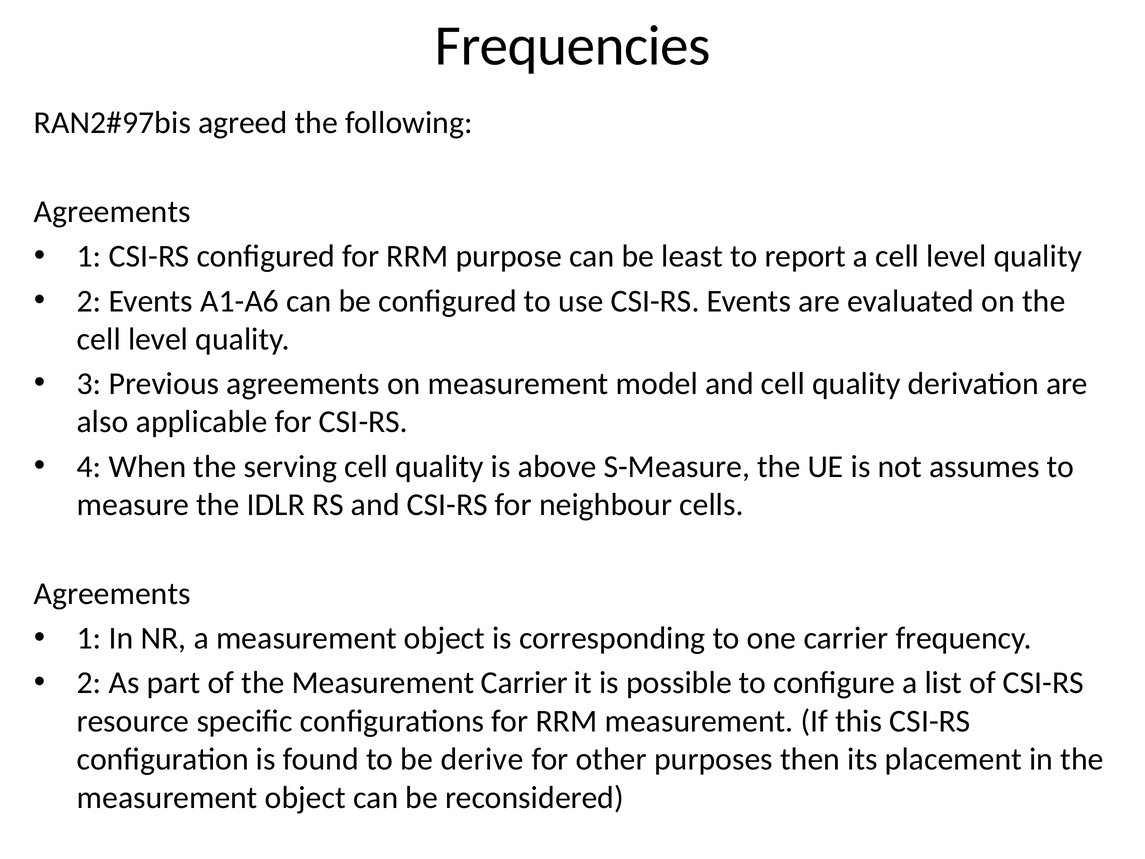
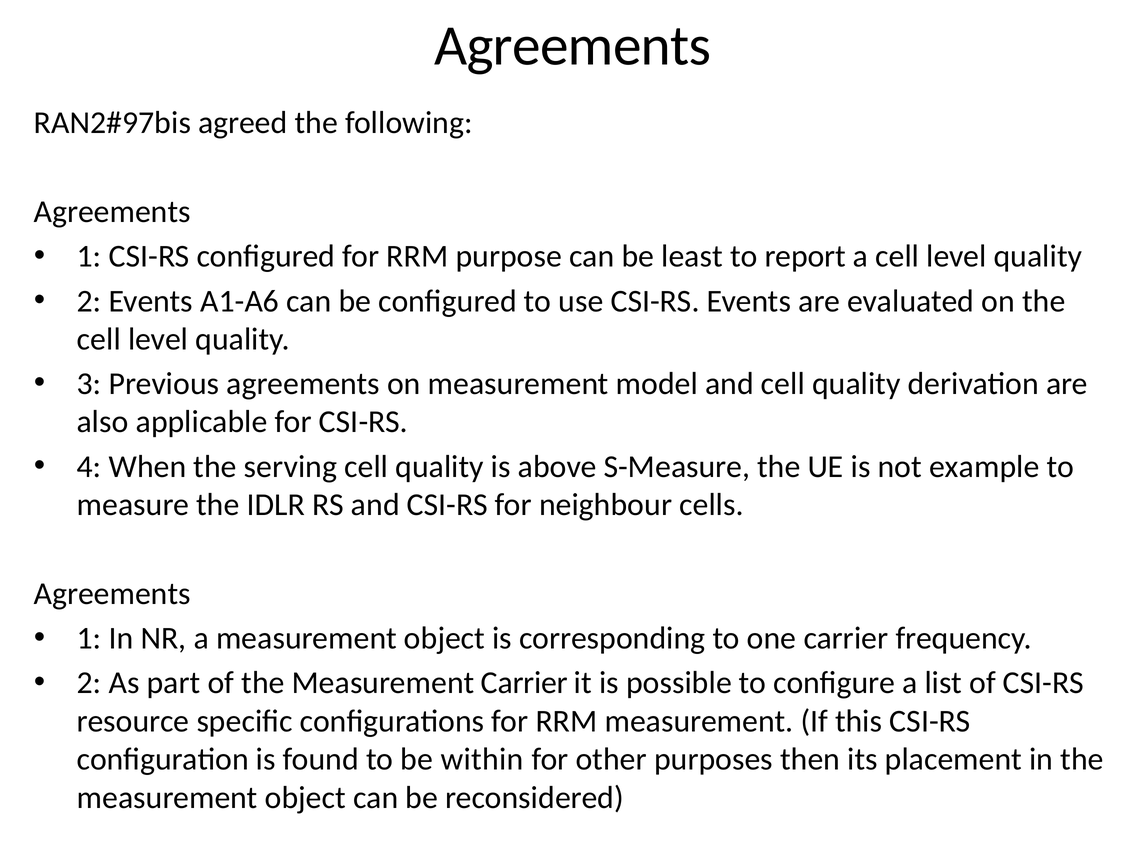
Frequencies at (573, 46): Frequencies -> Agreements
assumes: assumes -> example
derive: derive -> within
